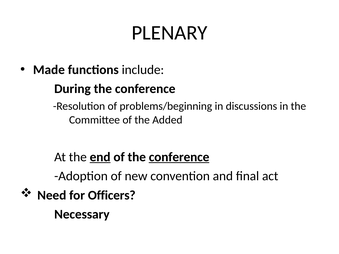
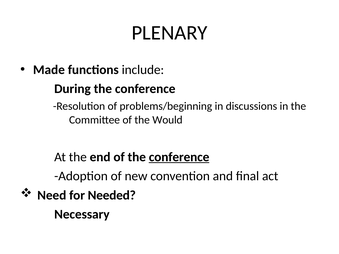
Added: Added -> Would
end underline: present -> none
Officers: Officers -> Needed
